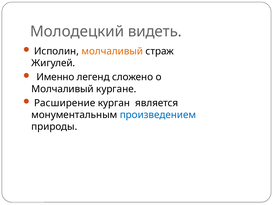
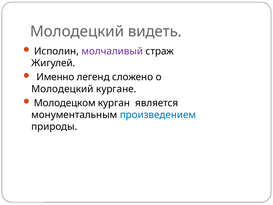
молчаливый at (112, 51) colour: orange -> purple
Молчаливый at (63, 89): Молчаливый -> Молодецкий
Расширение: Расширение -> Молодецком
